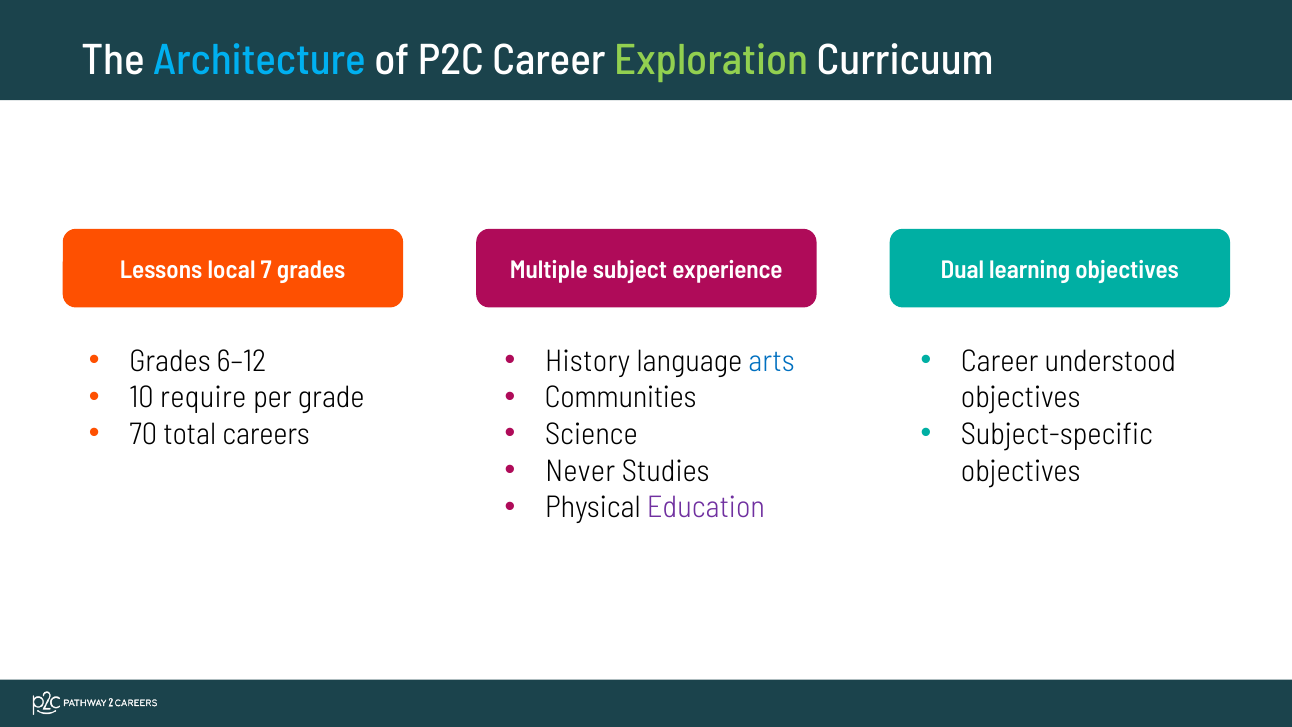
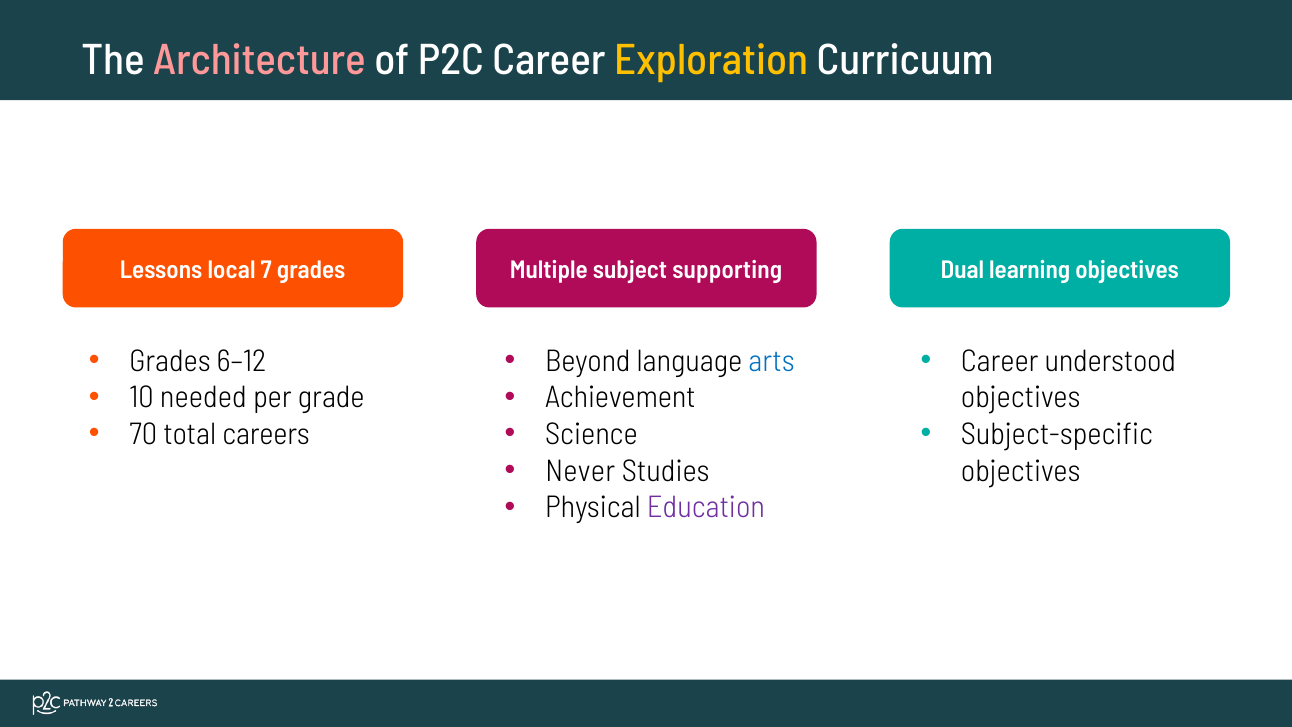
Architecture colour: light blue -> pink
Exploration colour: light green -> yellow
experience: experience -> supporting
History: History -> Beyond
require: require -> needed
Communities: Communities -> Achievement
